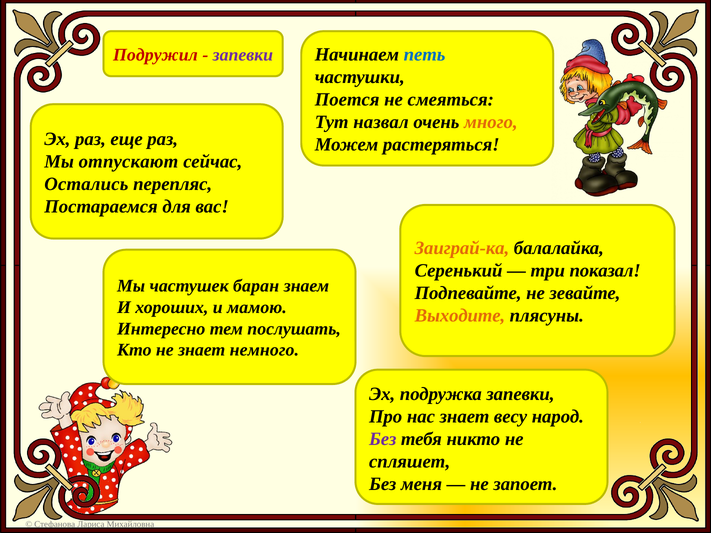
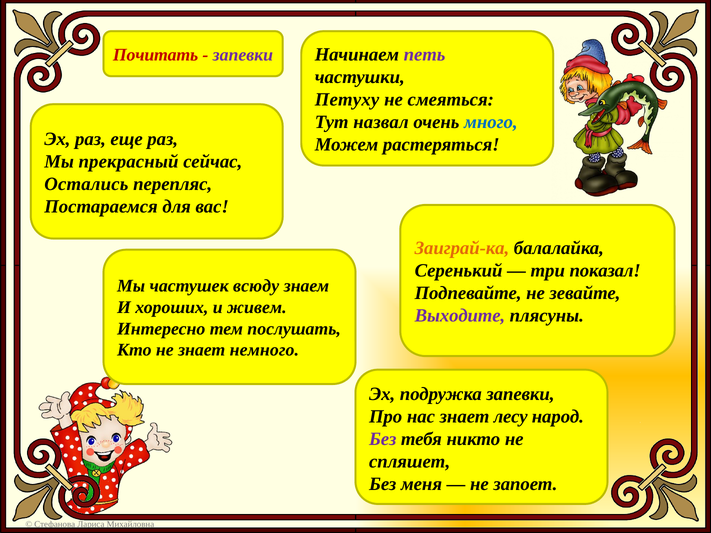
петь colour: blue -> purple
Подружил: Подружил -> Почитать
Поется: Поется -> Петуху
много colour: orange -> blue
отпускают: отпускают -> прекрасный
баран: баран -> всюду
мамою: мамою -> живем
Выходите colour: orange -> purple
весу: весу -> лесу
